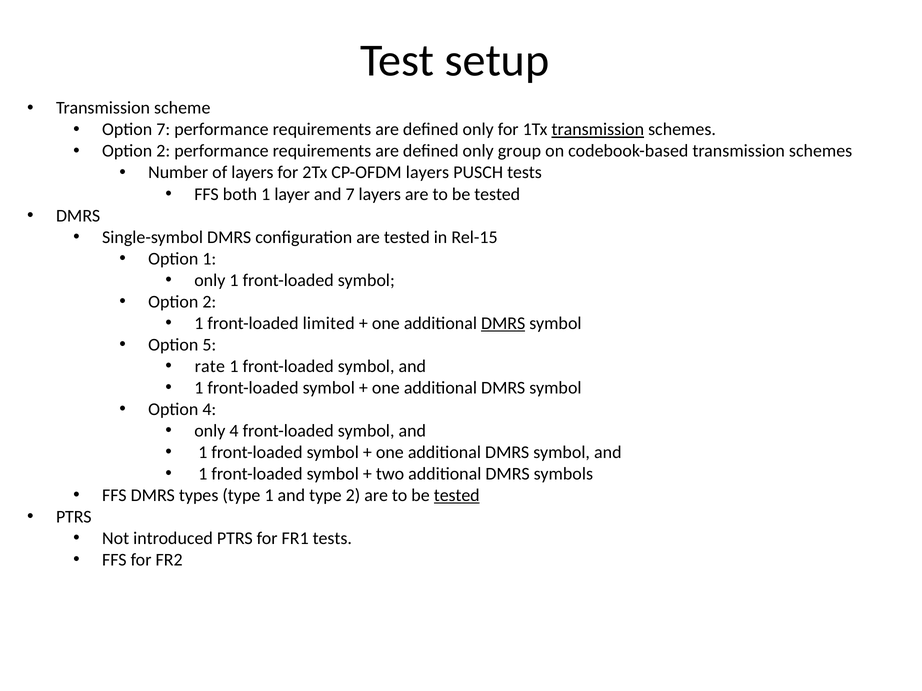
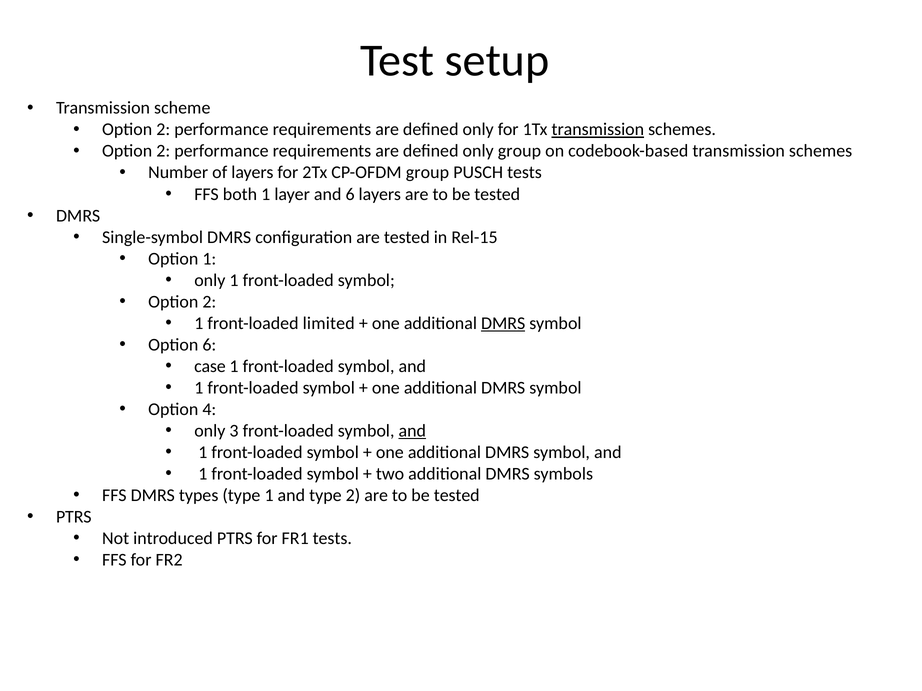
7 at (163, 130): 7 -> 2
CP-OFDM layers: layers -> group
and 7: 7 -> 6
Option 5: 5 -> 6
rate: rate -> case
only 4: 4 -> 3
and at (412, 431) underline: none -> present
tested at (457, 496) underline: present -> none
